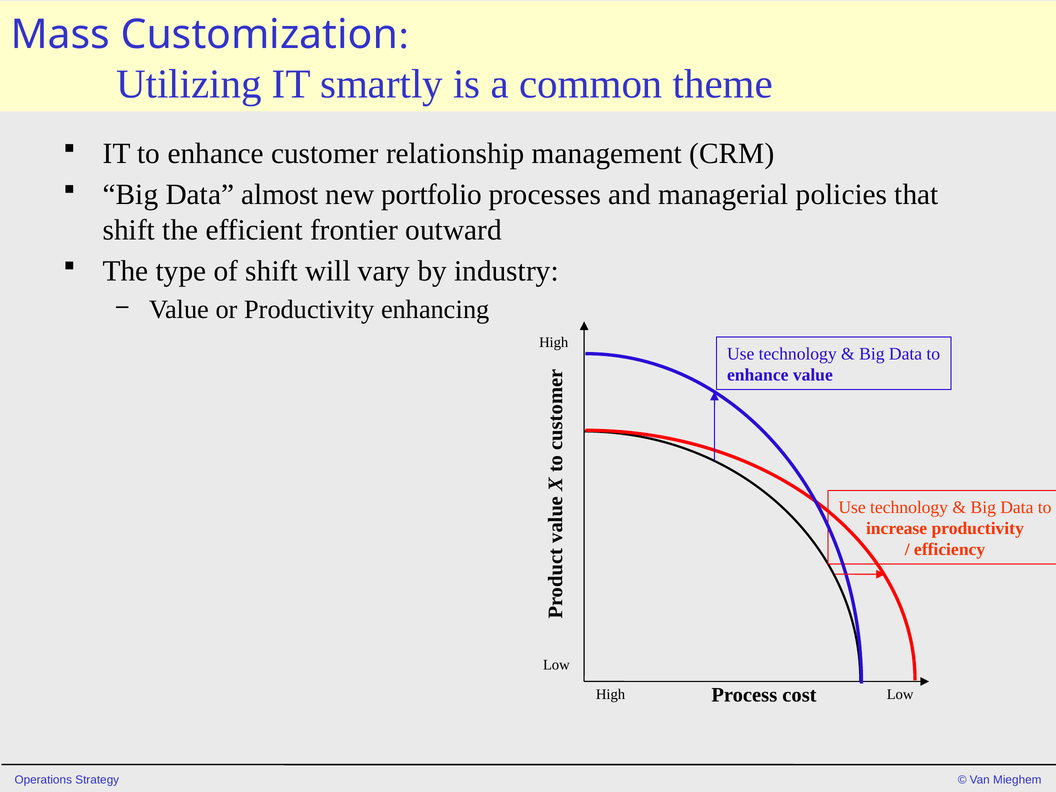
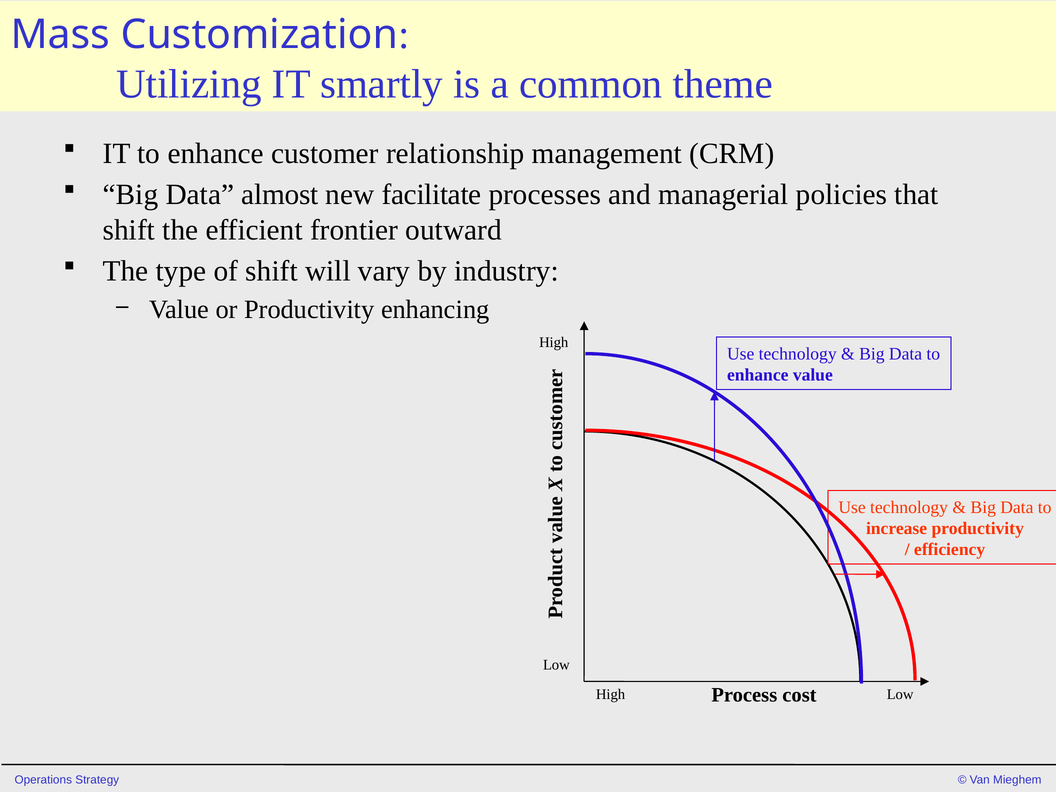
portfolio: portfolio -> facilitate
